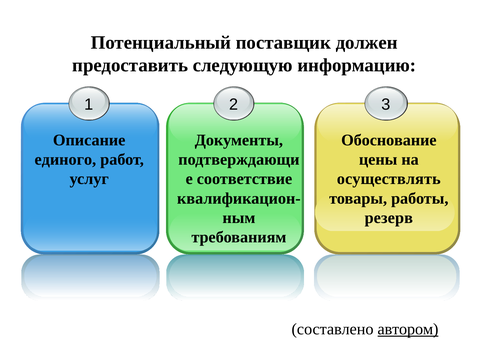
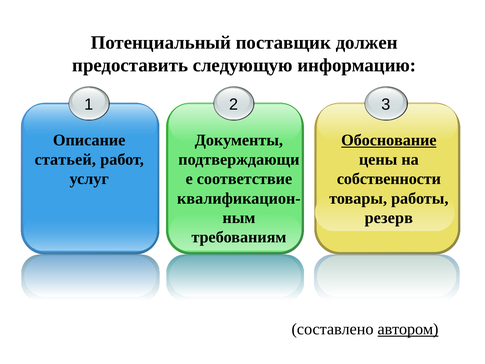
Обоснование underline: none -> present
единого: единого -> статьей
осуществлять: осуществлять -> собственности
